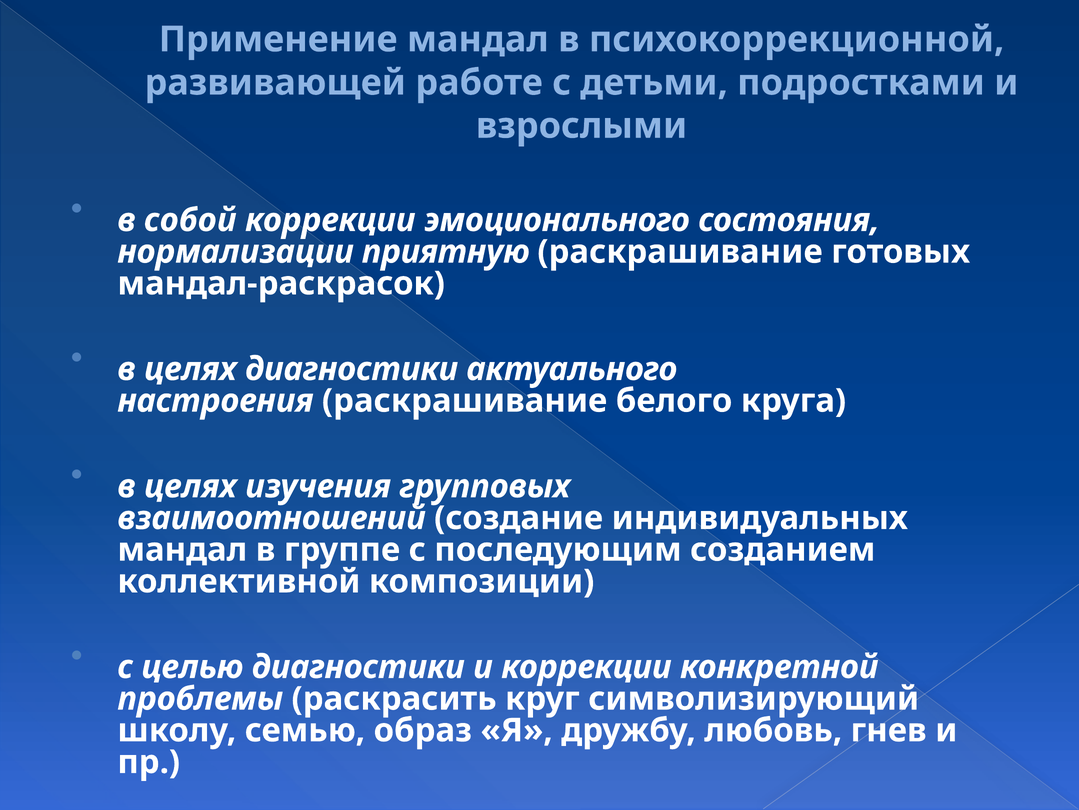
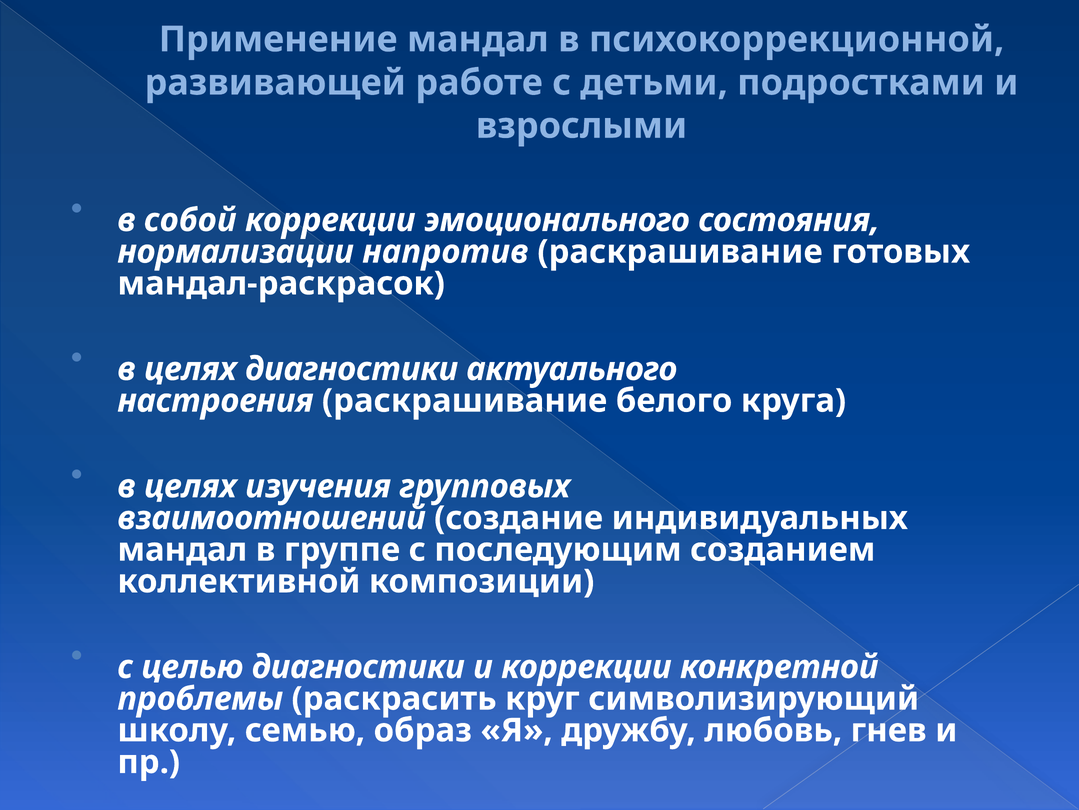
приятную: приятную -> напротив
